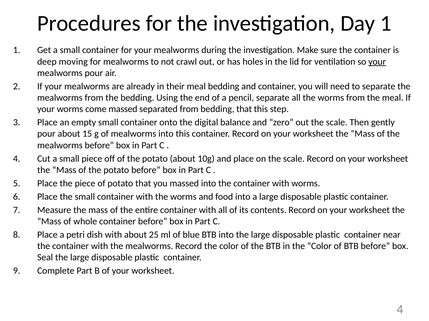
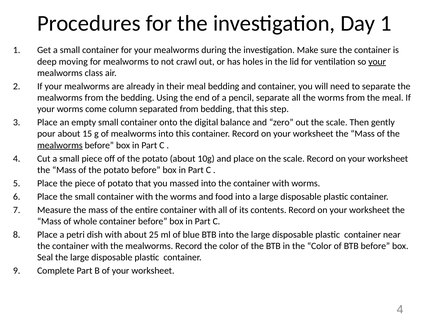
mealworms pour: pour -> class
come massed: massed -> column
mealworms at (60, 146) underline: none -> present
